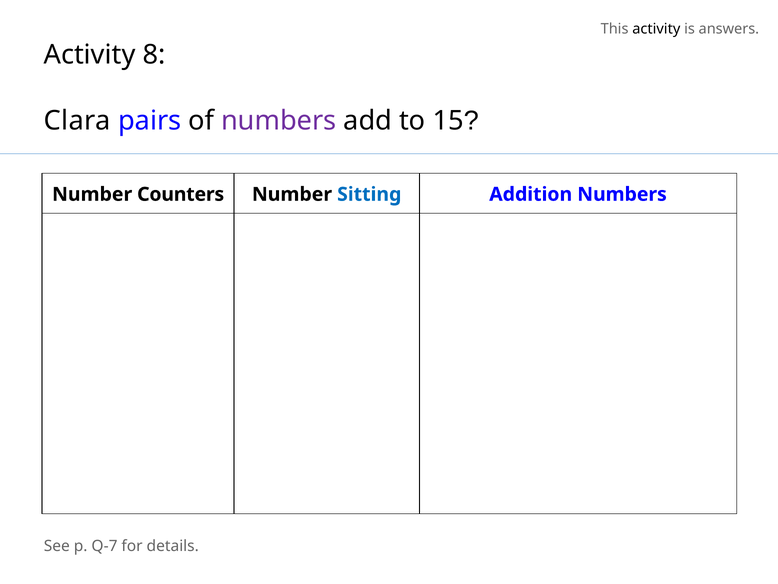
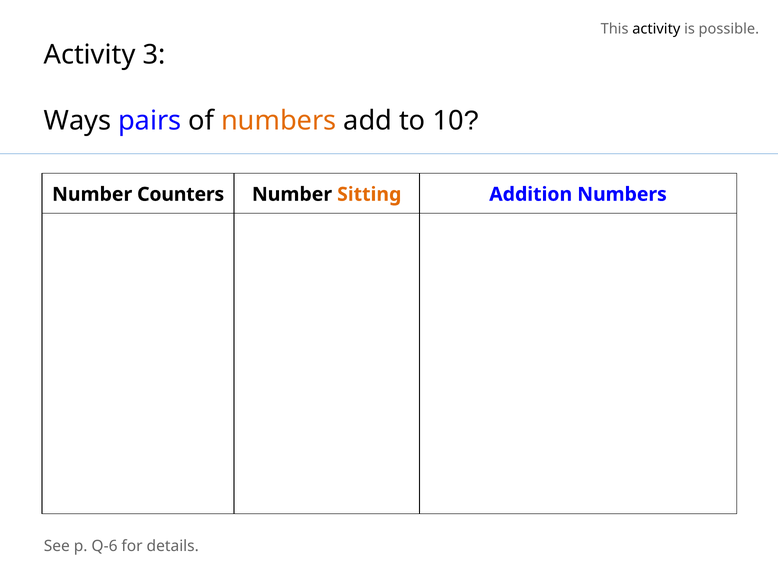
answers: answers -> possible
8: 8 -> 3
Clara: Clara -> Ways
numbers at (279, 121) colour: purple -> orange
15: 15 -> 10
Sitting colour: blue -> orange
Q-7: Q-7 -> Q-6
